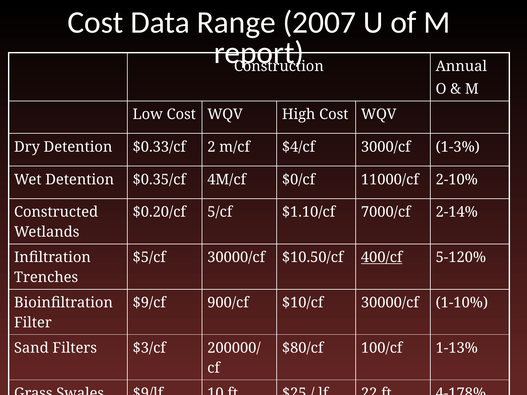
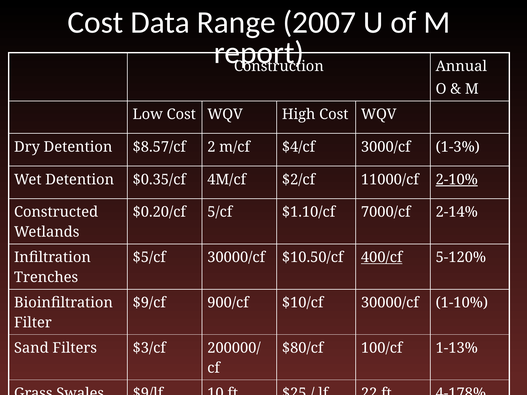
$0.33/cf: $0.33/cf -> $8.57/cf
$0/cf: $0/cf -> $2/cf
2-10% underline: none -> present
